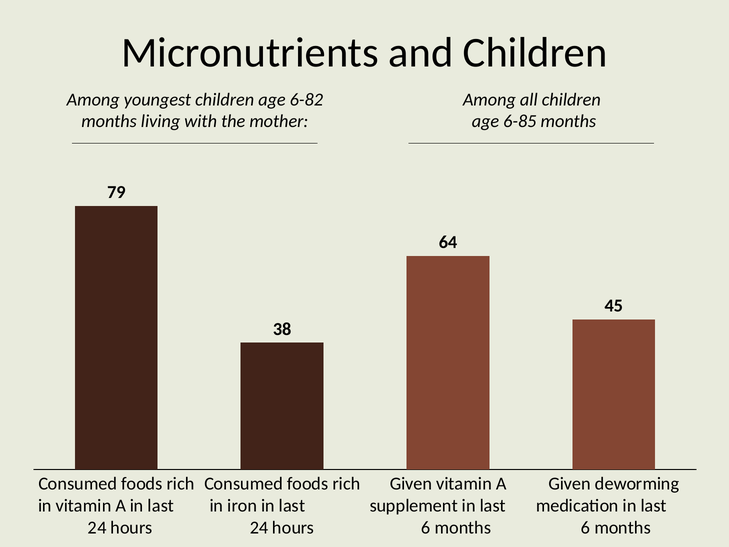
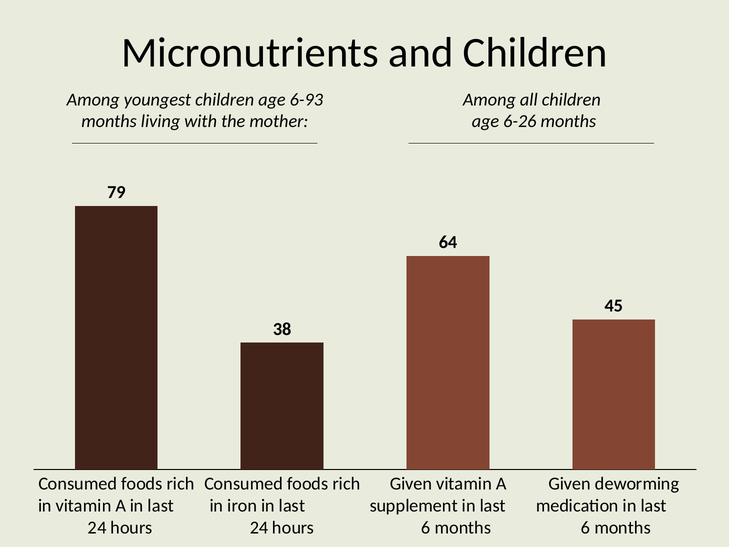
6-82: 6-82 -> 6-93
6-85: 6-85 -> 6-26
